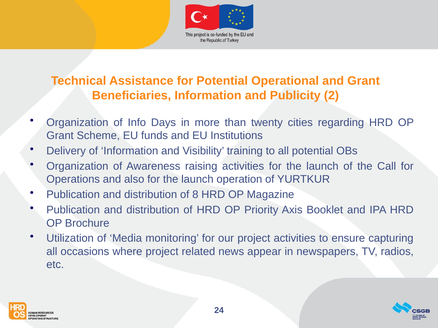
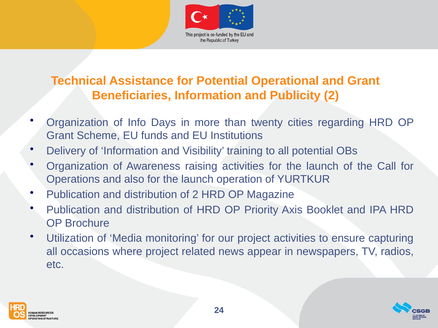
of 8: 8 -> 2
